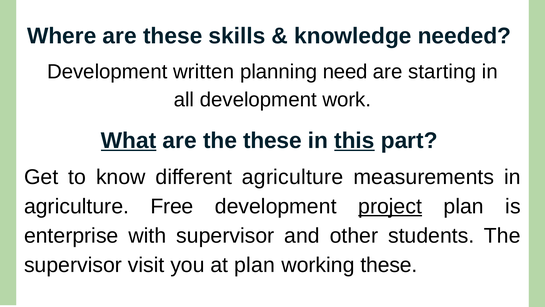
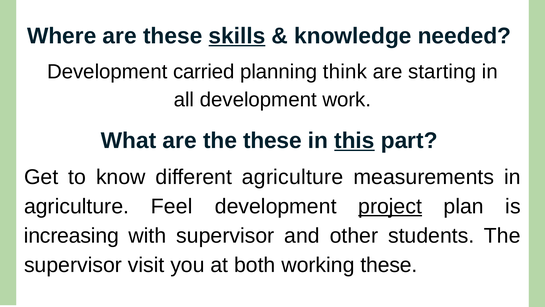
skills underline: none -> present
written: written -> carried
need: need -> think
What underline: present -> none
Free: Free -> Feel
enterprise: enterprise -> increasing
at plan: plan -> both
